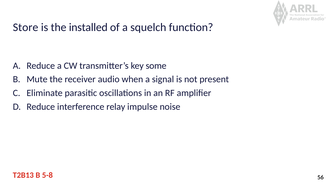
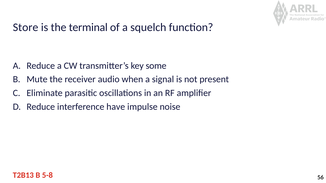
installed: installed -> terminal
relay: relay -> have
